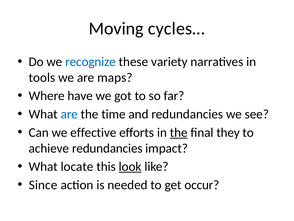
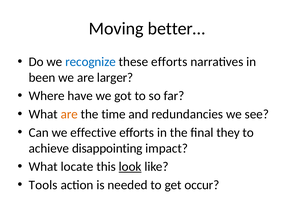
cycles…: cycles… -> better…
these variety: variety -> efforts
tools: tools -> been
maps: maps -> larger
are at (69, 114) colour: blue -> orange
the at (179, 132) underline: present -> none
achieve redundancies: redundancies -> disappointing
Since: Since -> Tools
